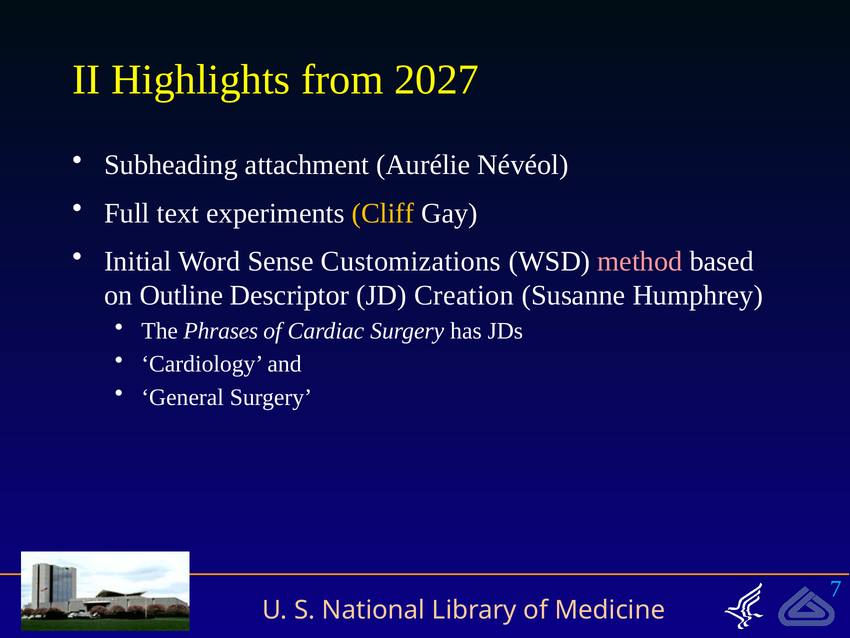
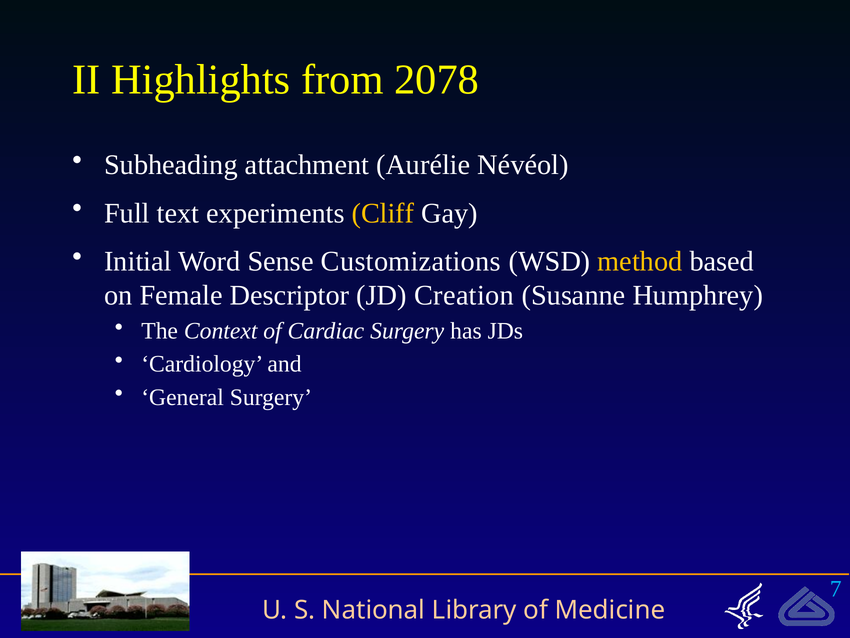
2027: 2027 -> 2078
method colour: pink -> yellow
Outline: Outline -> Female
Phrases: Phrases -> Context
